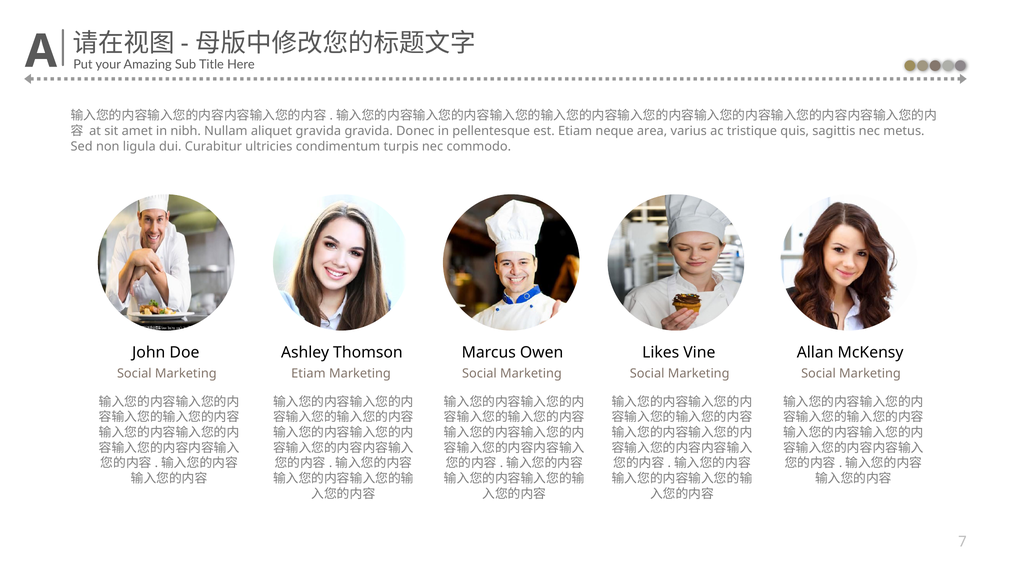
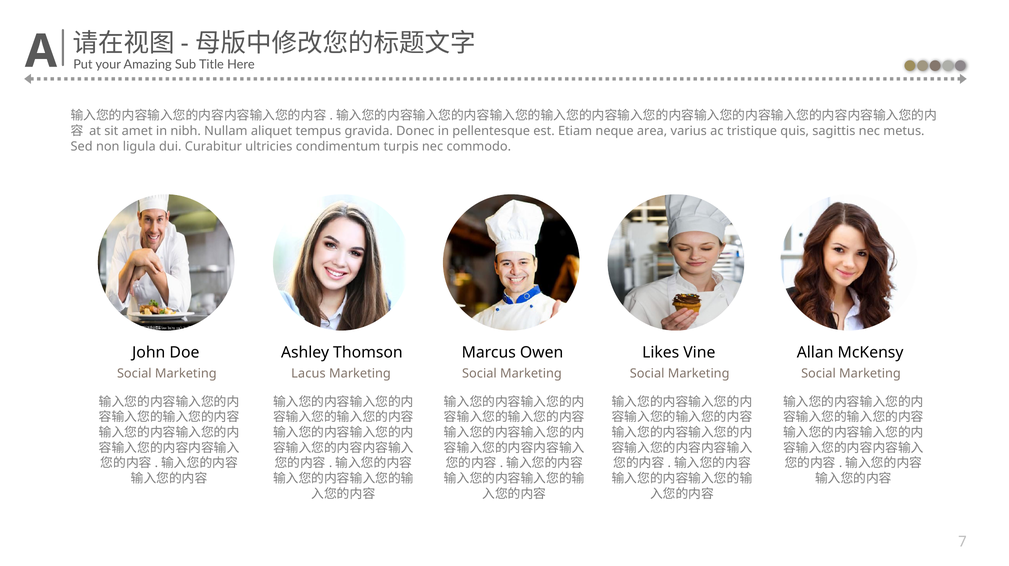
aliquet gravida: gravida -> tempus
Etiam at (308, 374): Etiam -> Lacus
